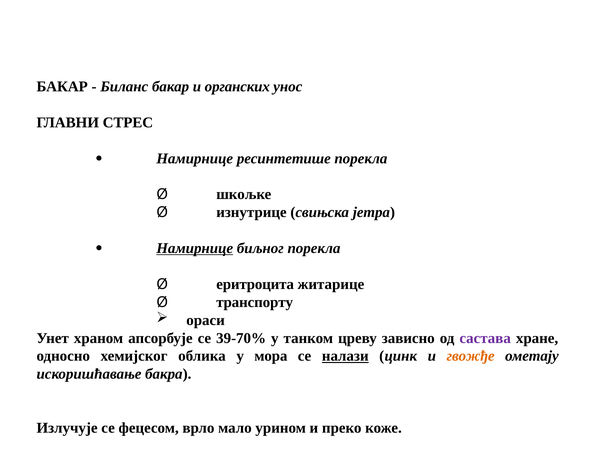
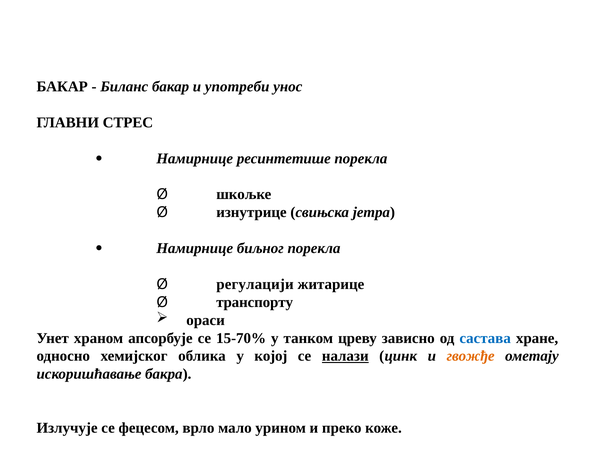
органских: органских -> употреби
Намирнице at (195, 248) underline: present -> none
еритроцита: еритроцита -> регулацији
39-70%: 39-70% -> 15-70%
састава colour: purple -> blue
мора: мора -> којој
